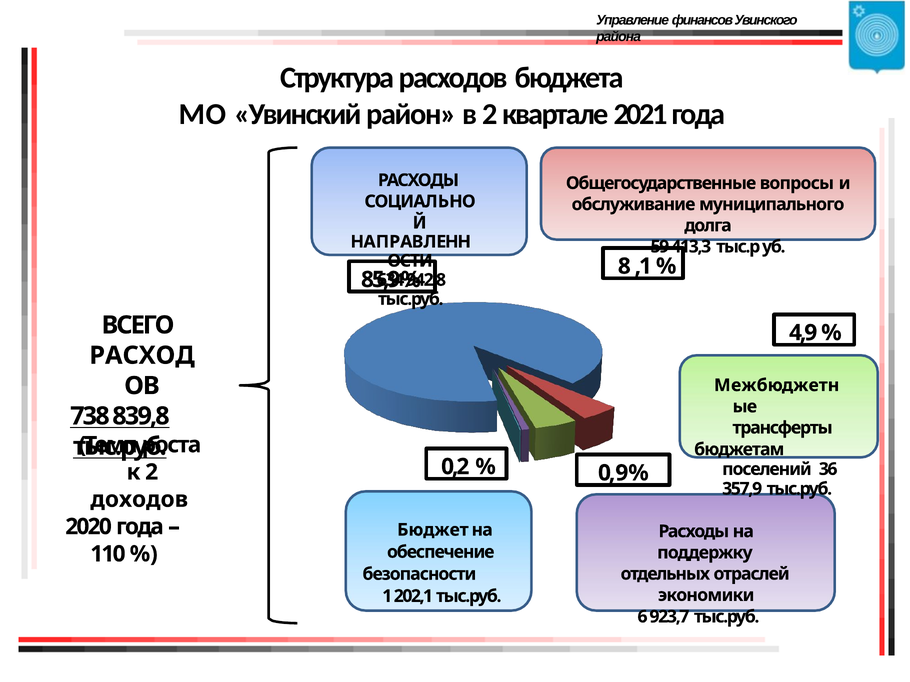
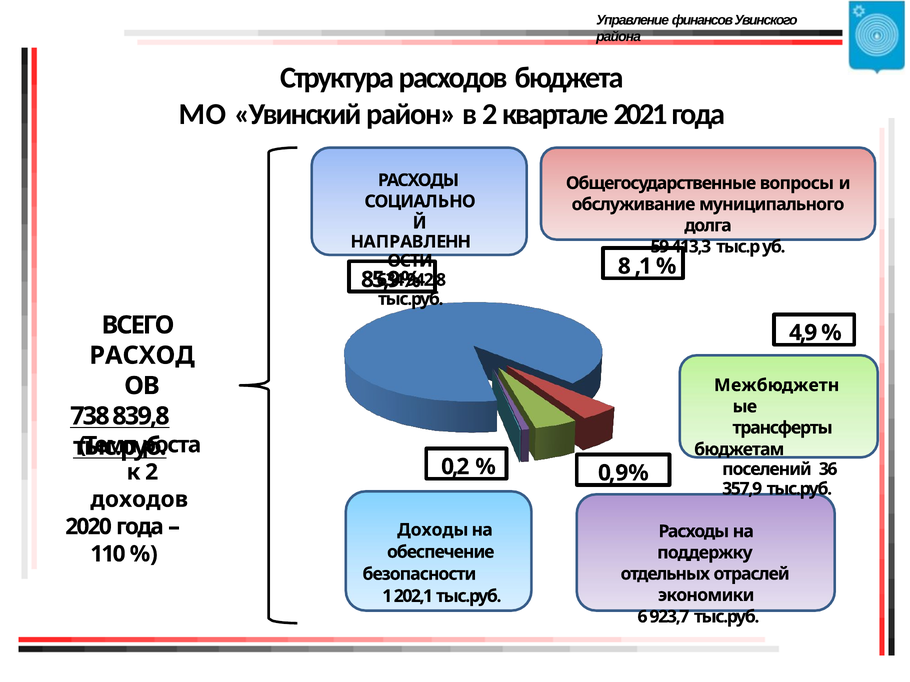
Бюджет: Бюджет -> Доходы
